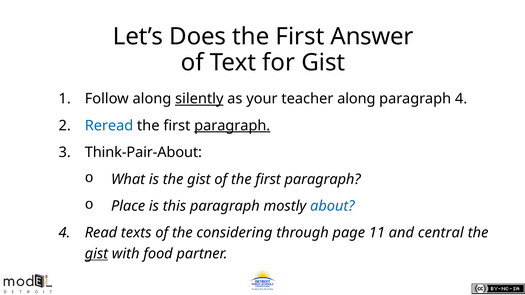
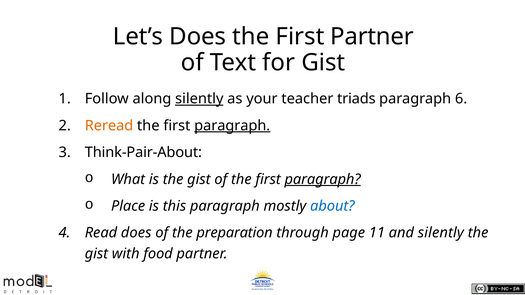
First Answer: Answer -> Partner
teacher along: along -> triads
paragraph 4: 4 -> 6
Reread colour: blue -> orange
paragraph at (323, 179) underline: none -> present
Read texts: texts -> does
considering: considering -> preparation
and central: central -> silently
gist at (96, 254) underline: present -> none
